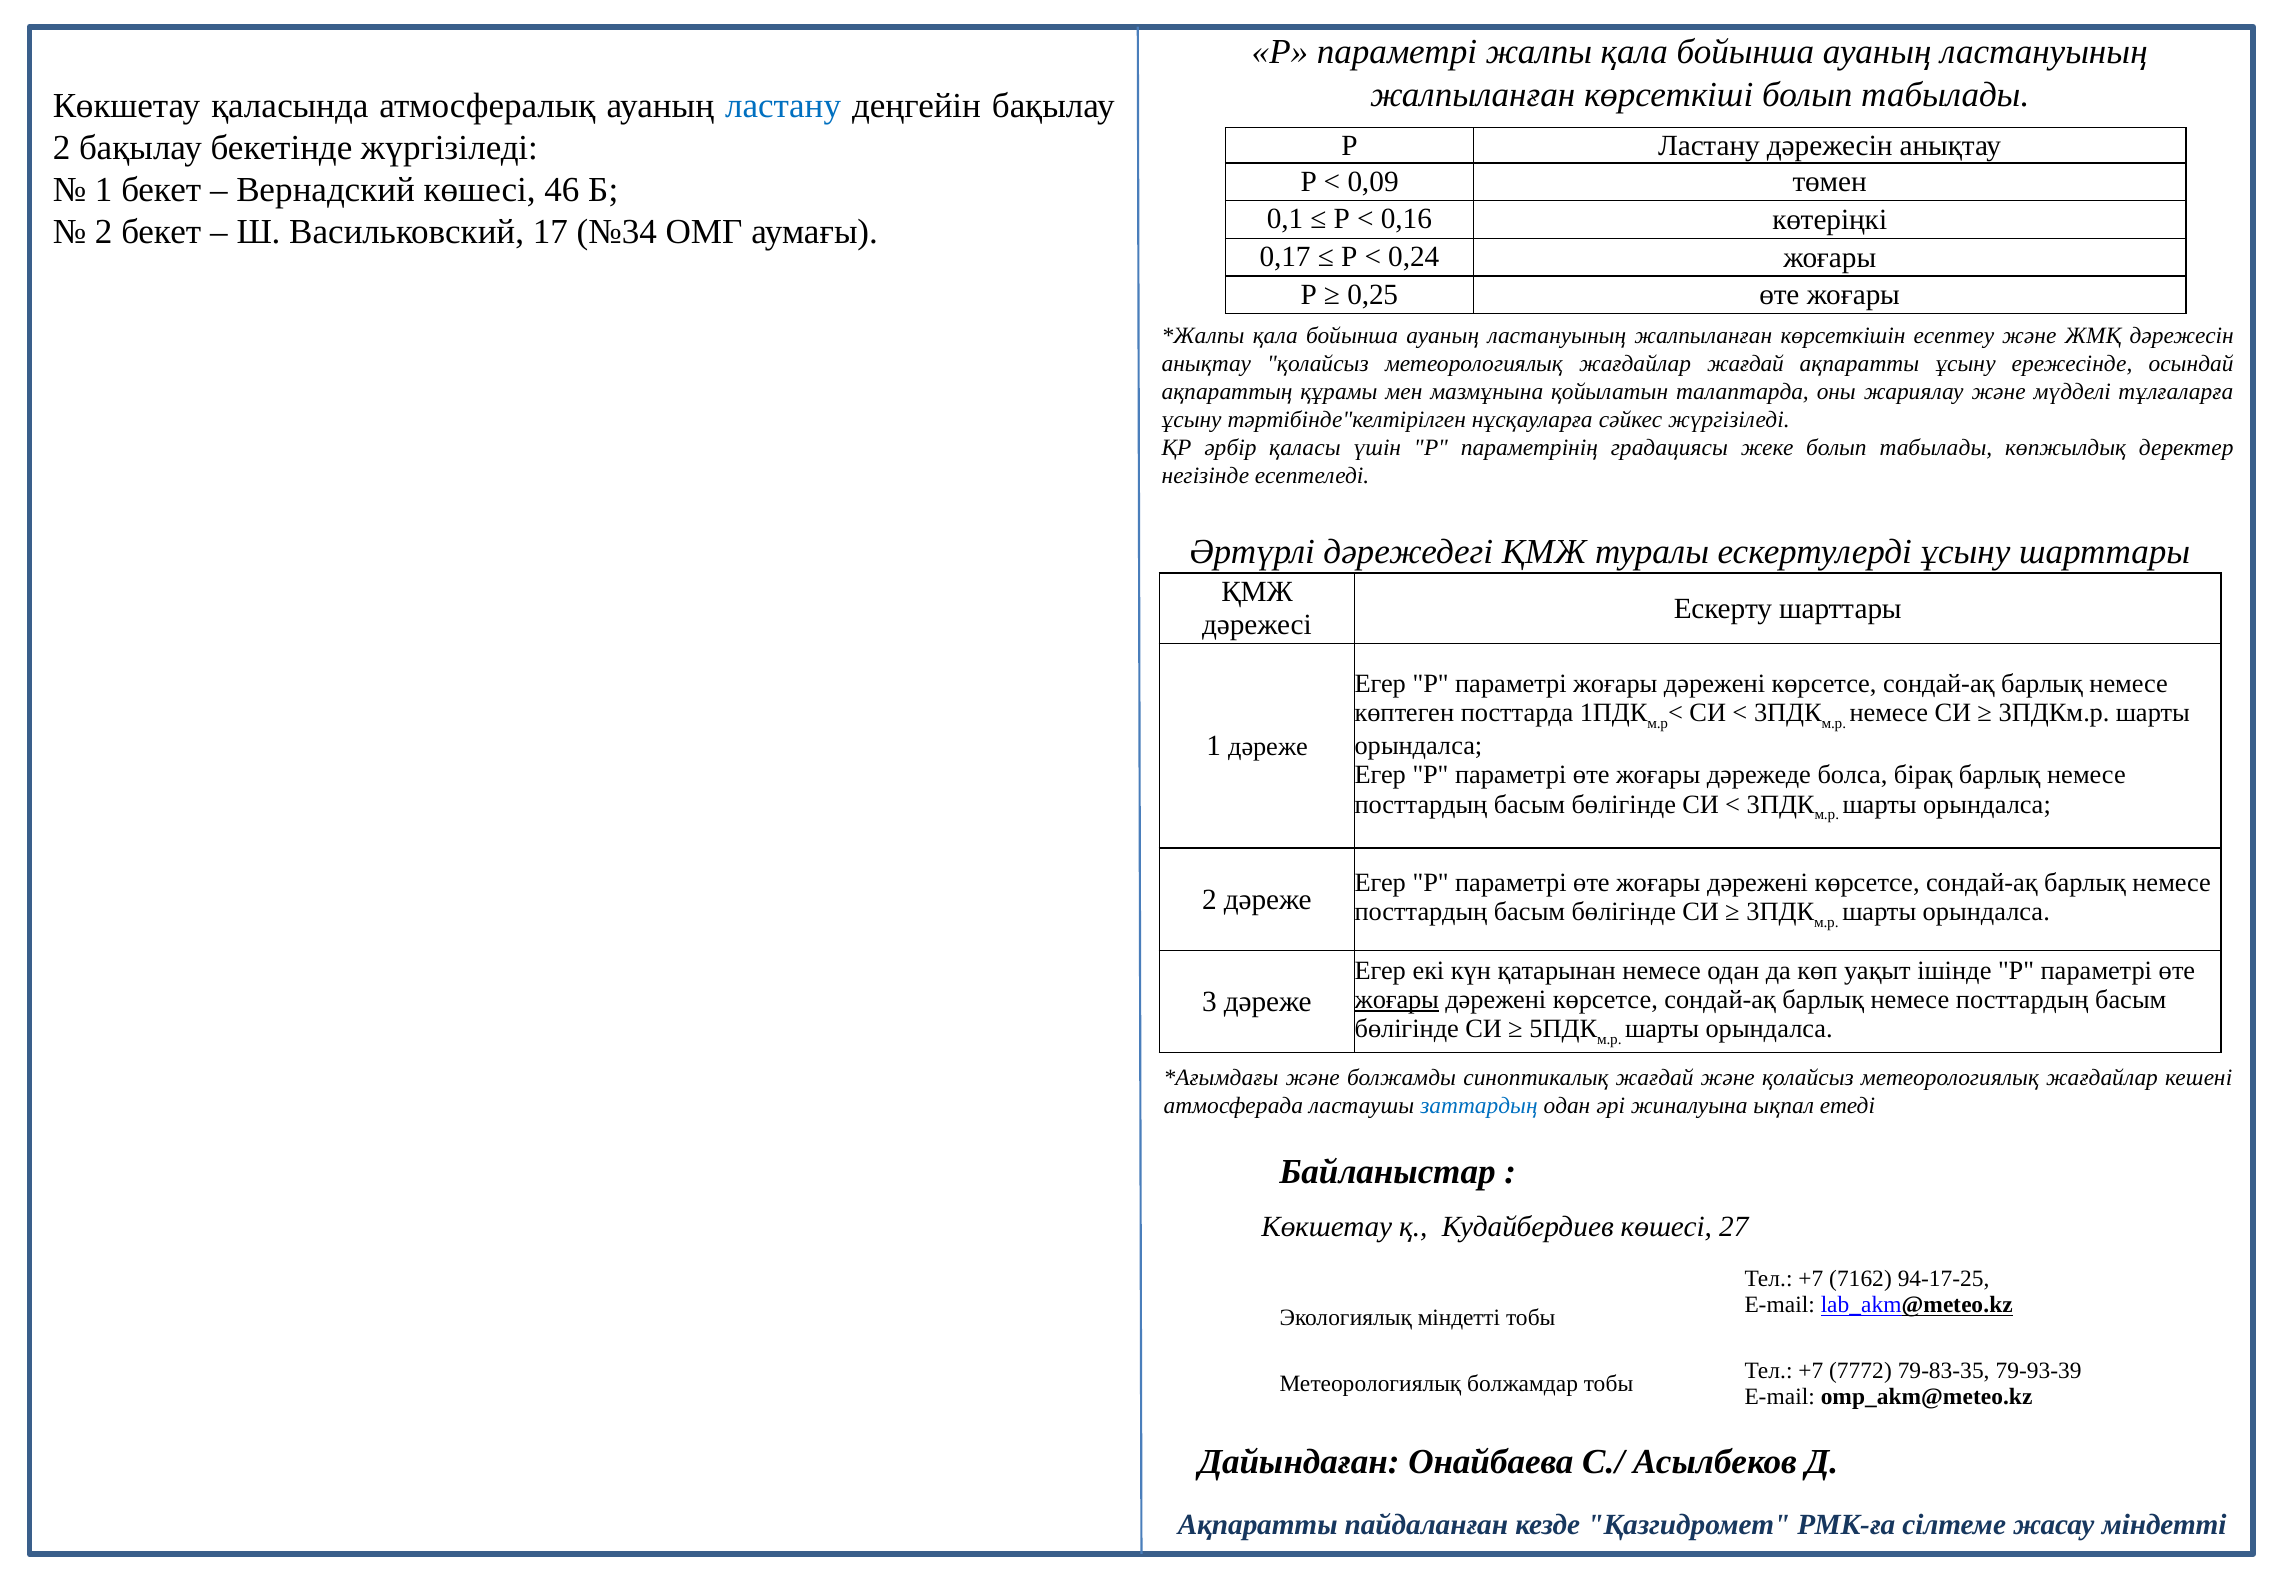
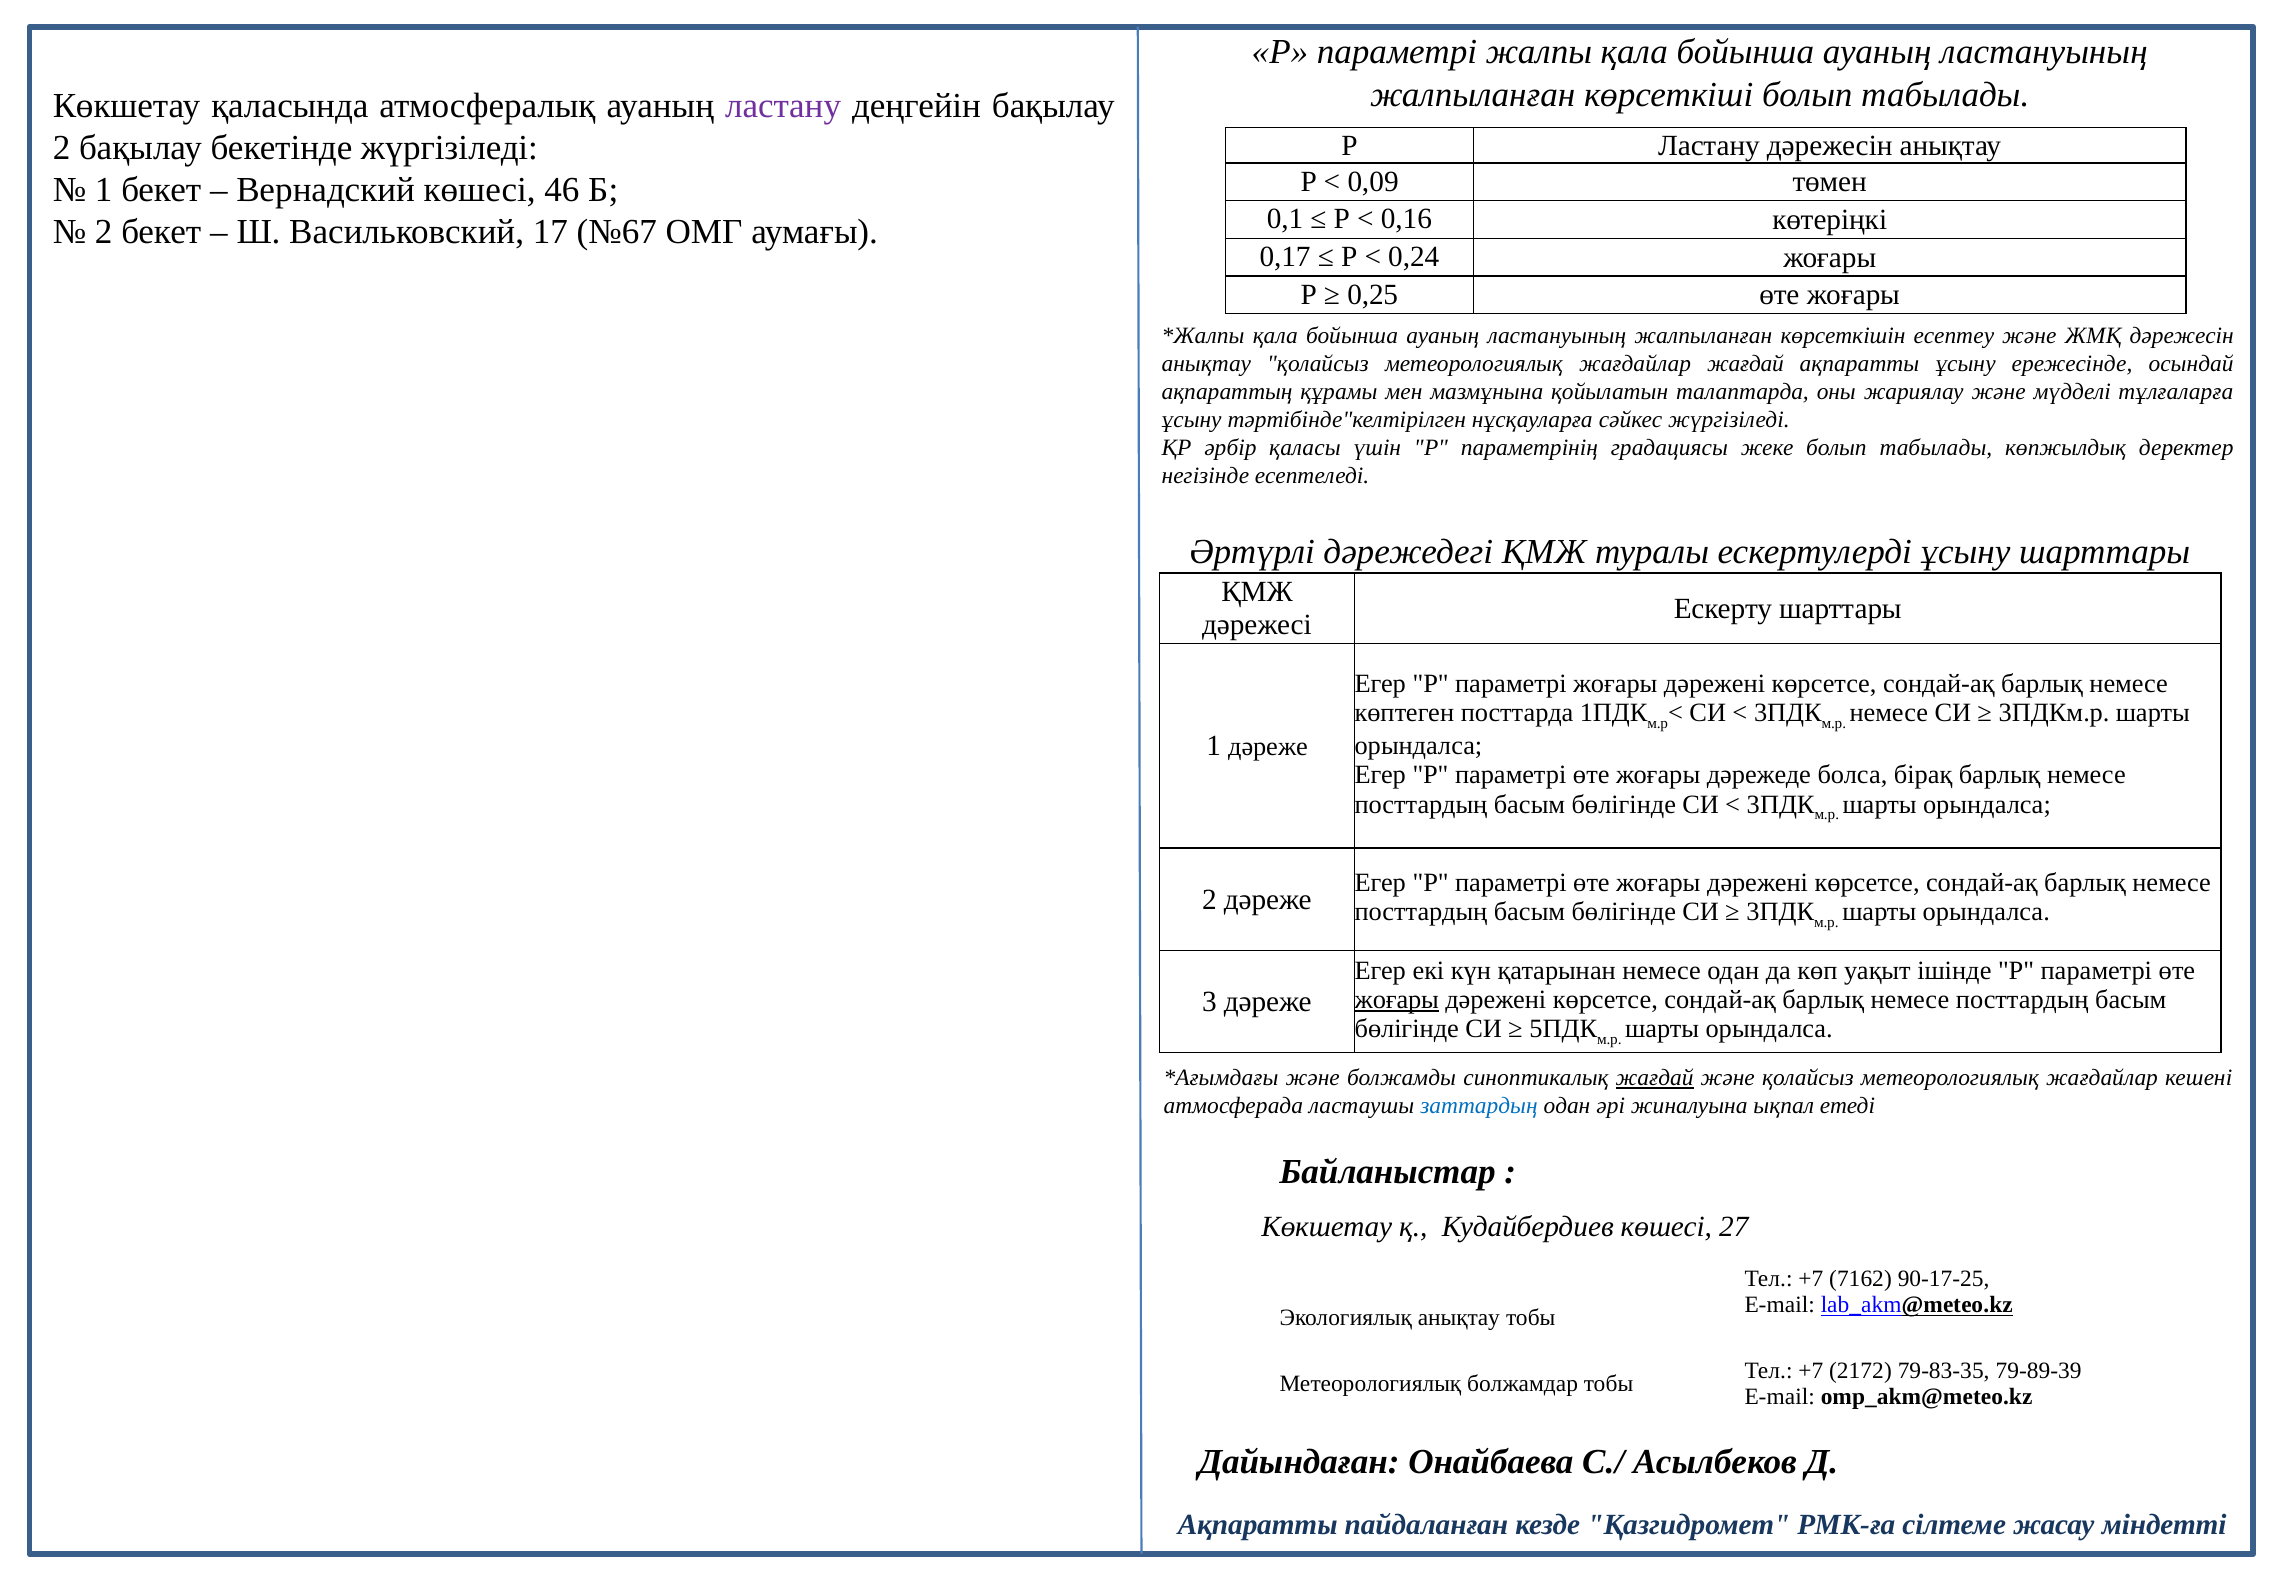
ластану at (783, 106) colour: blue -> purple
№34: №34 -> №67
жағдай at (1655, 1077) underline: none -> present
94-17-25: 94-17-25 -> 90-17-25
Экологиялық міндетті: міндетті -> анықтау
7772: 7772 -> 2172
79-93-39: 79-93-39 -> 79-89-39
